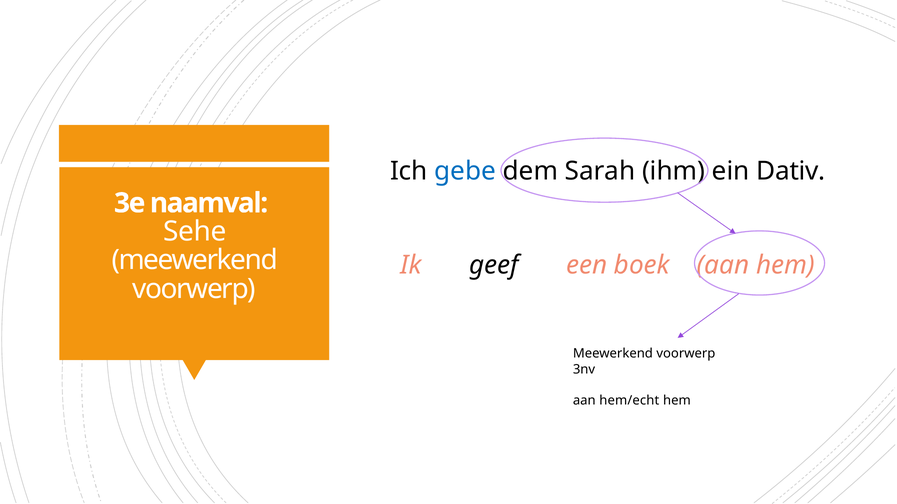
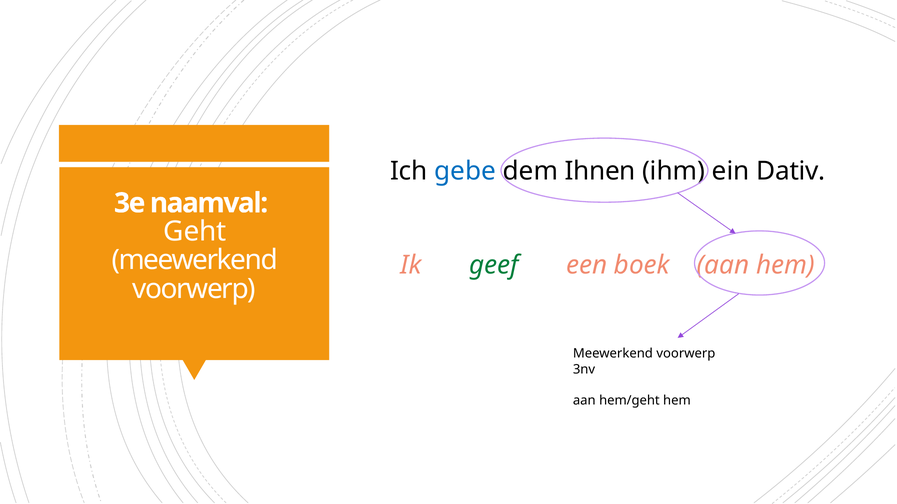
Sarah: Sarah -> Ihnen
Sehe: Sehe -> Geht
geef colour: black -> green
hem/echt: hem/echt -> hem/geht
